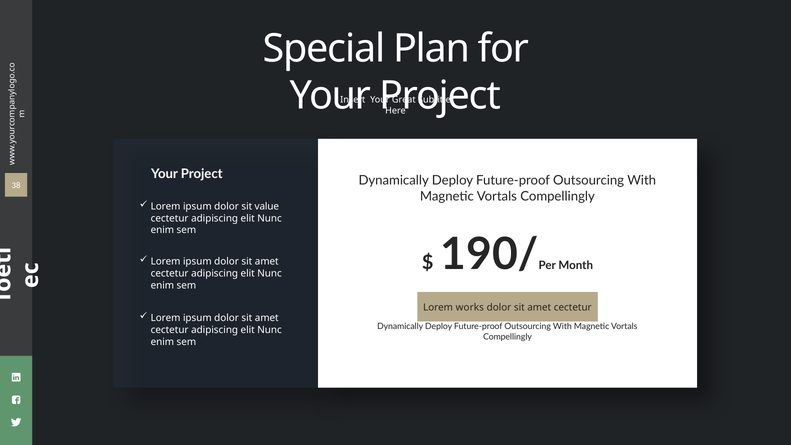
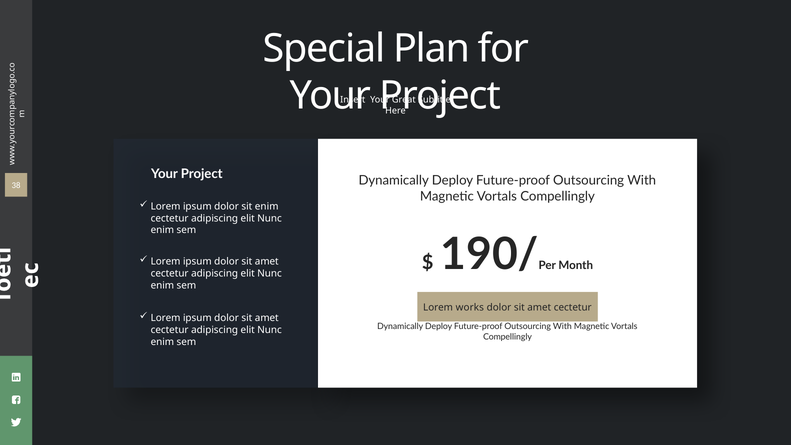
sit value: value -> enim
